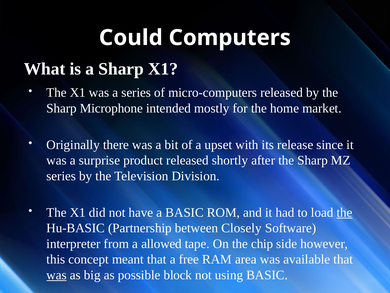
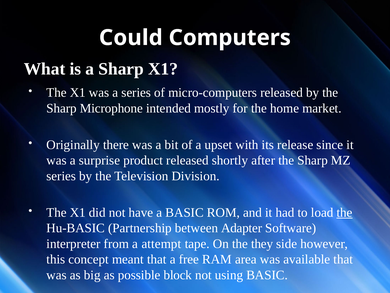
Closely: Closely -> Adapter
allowed: allowed -> attempt
chip: chip -> they
was at (57, 275) underline: present -> none
